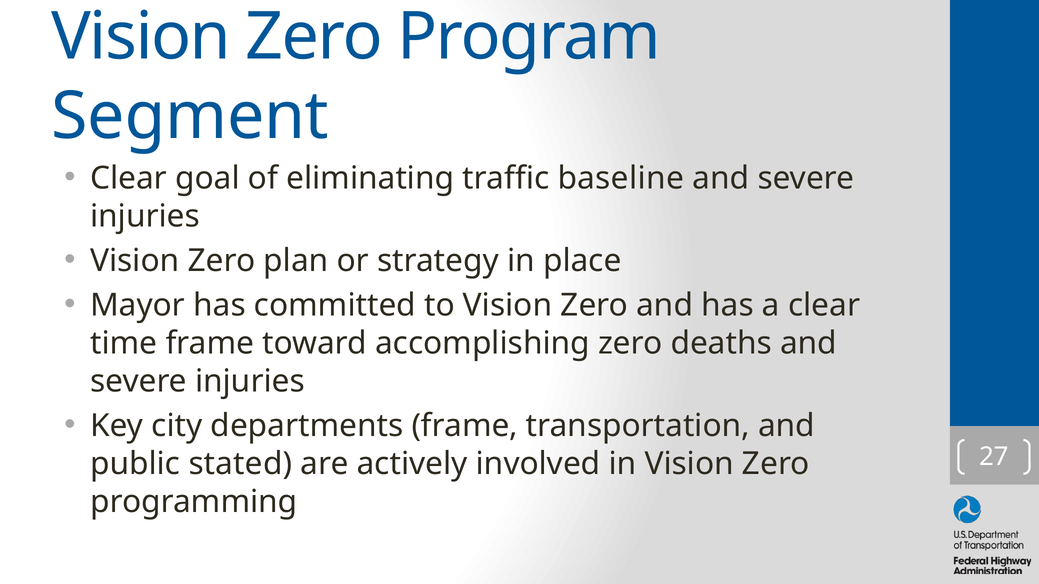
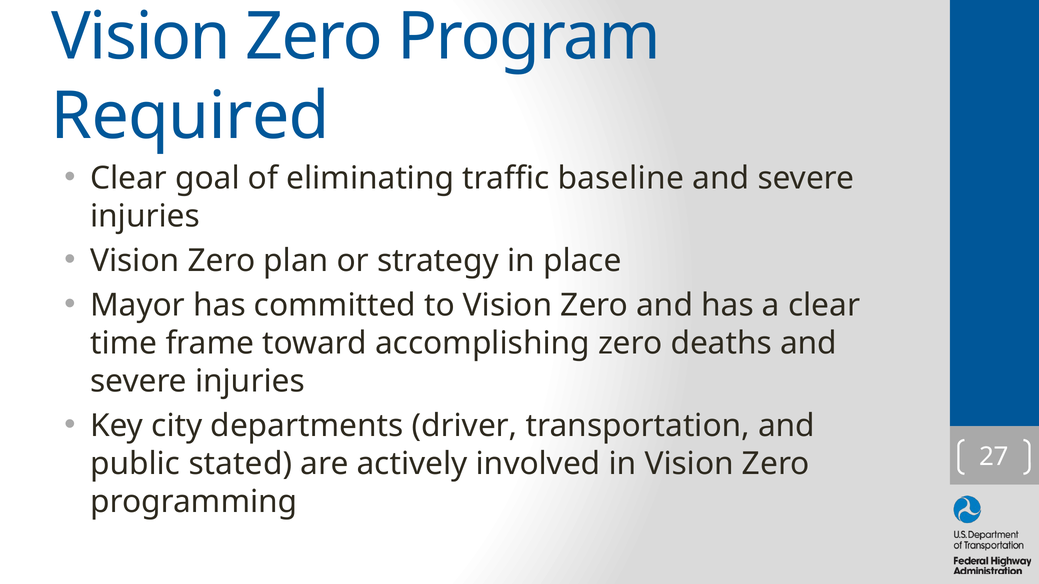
Segment: Segment -> Required
departments frame: frame -> driver
